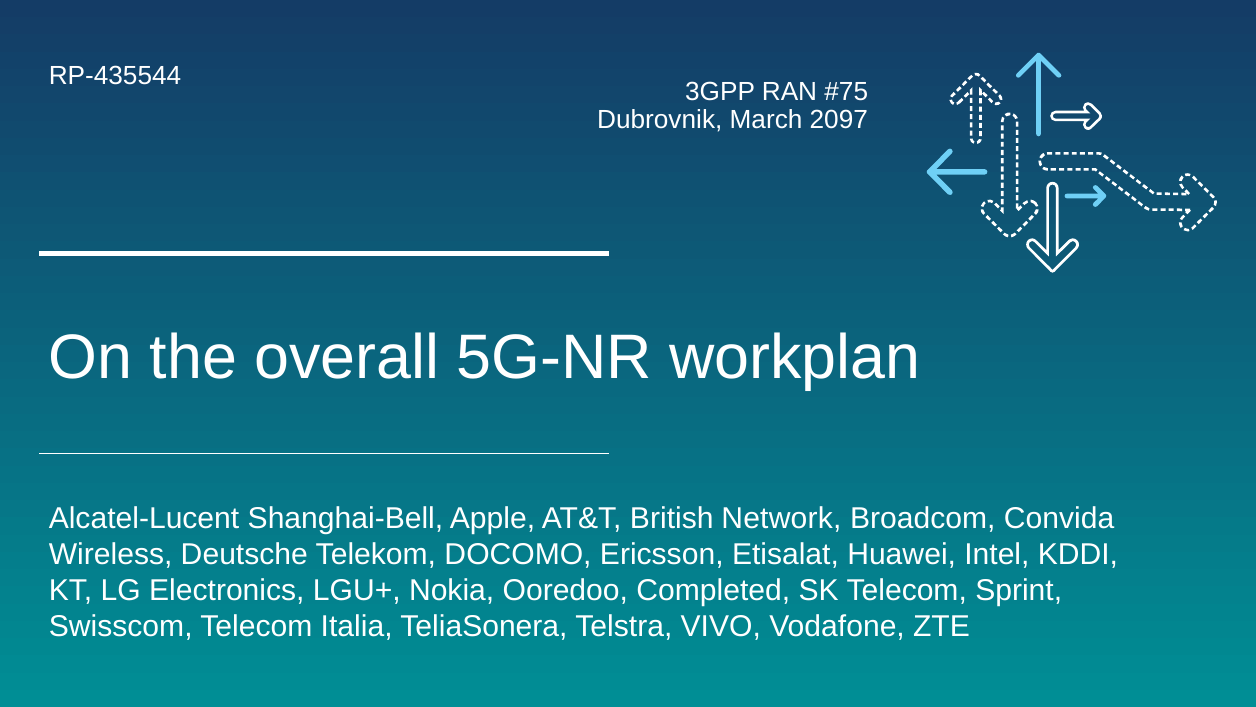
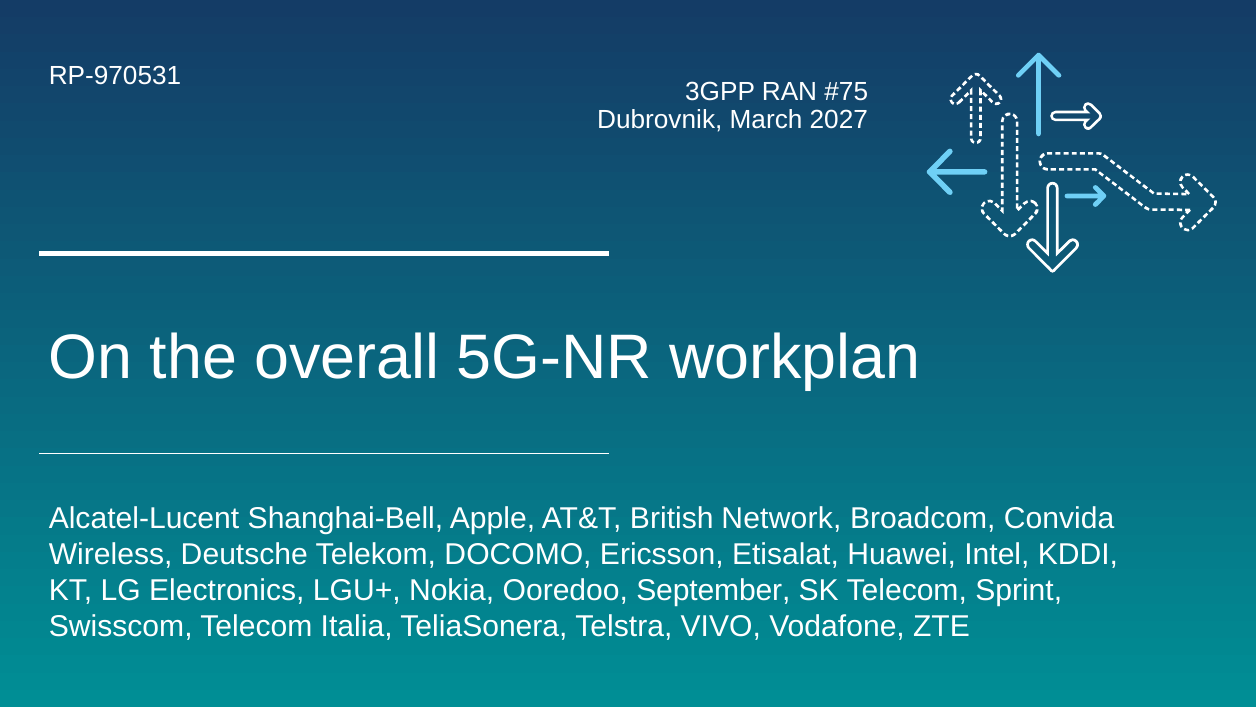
RP-435544: RP-435544 -> RP-970531
2097: 2097 -> 2027
Completed: Completed -> September
